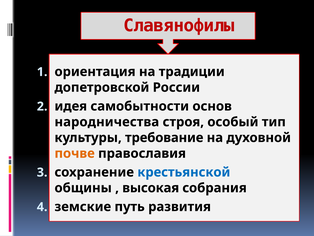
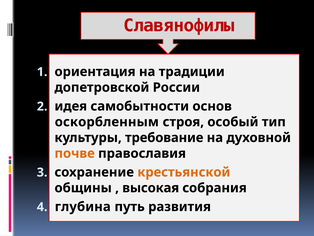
народничества: народничества -> оскорбленным
крестьянской colour: blue -> orange
земские: земские -> глубина
